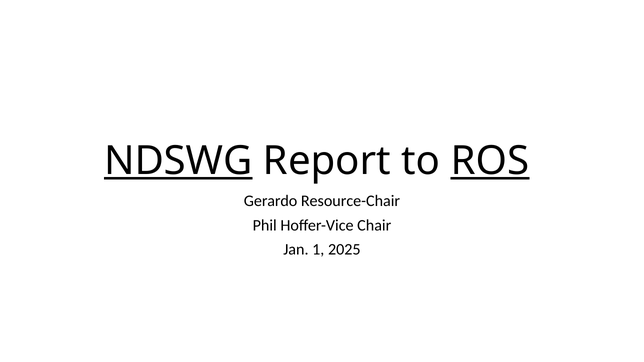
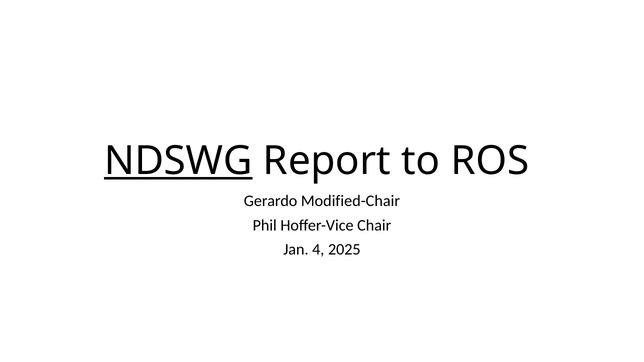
ROS underline: present -> none
Resource-Chair: Resource-Chair -> Modified-Chair
1: 1 -> 4
